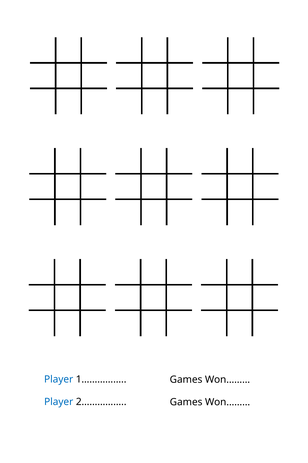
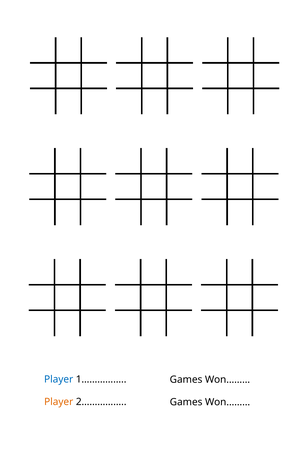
Player at (59, 401) colour: blue -> orange
